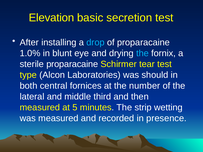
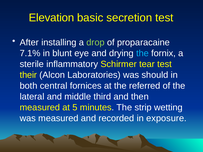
drop colour: light blue -> light green
1.0%: 1.0% -> 7.1%
sterile proparacaine: proparacaine -> inflammatory
type: type -> their
number: number -> referred
presence: presence -> exposure
